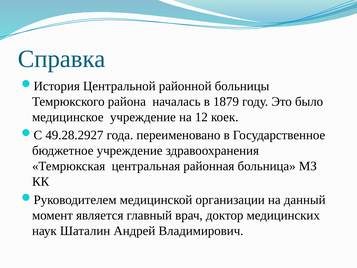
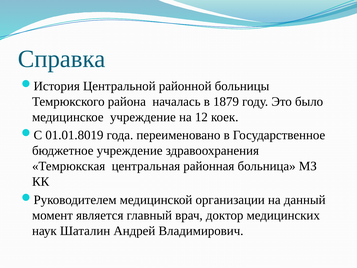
49.28.2927: 49.28.2927 -> 01.01.8019
